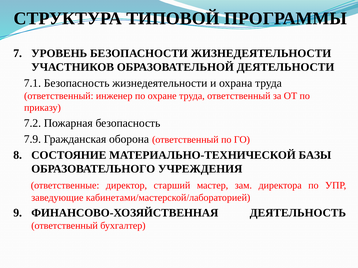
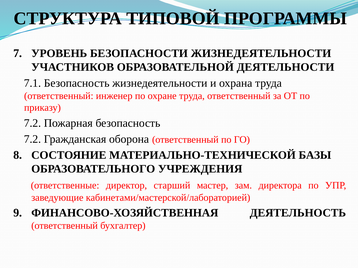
7.9 at (32, 139): 7.9 -> 7.2
